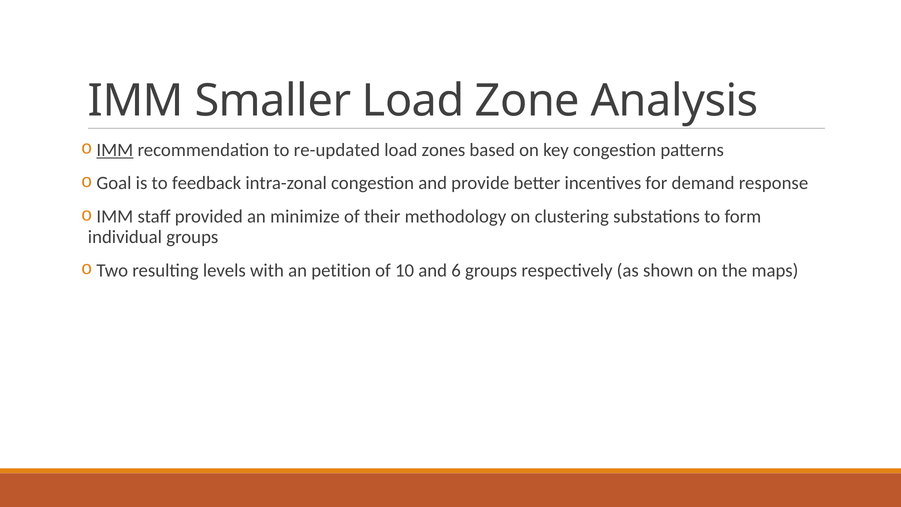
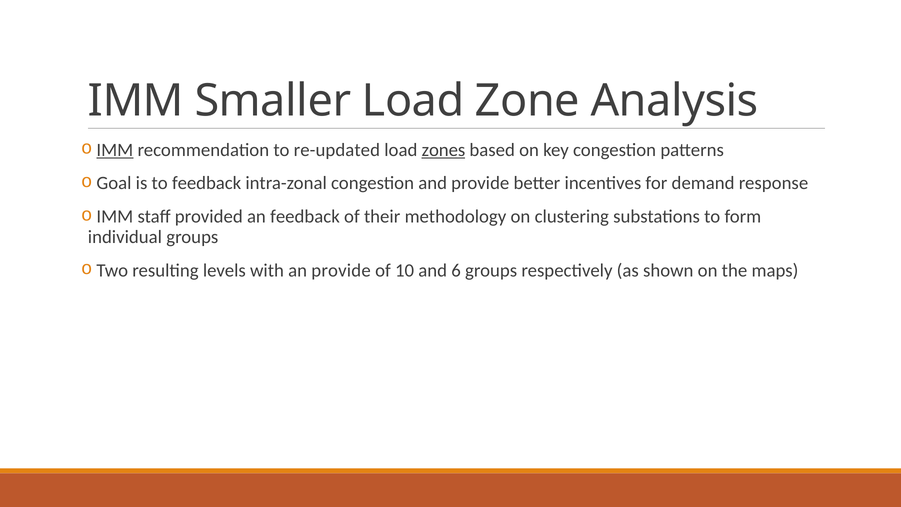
zones underline: none -> present
an minimize: minimize -> feedback
an petition: petition -> provide
